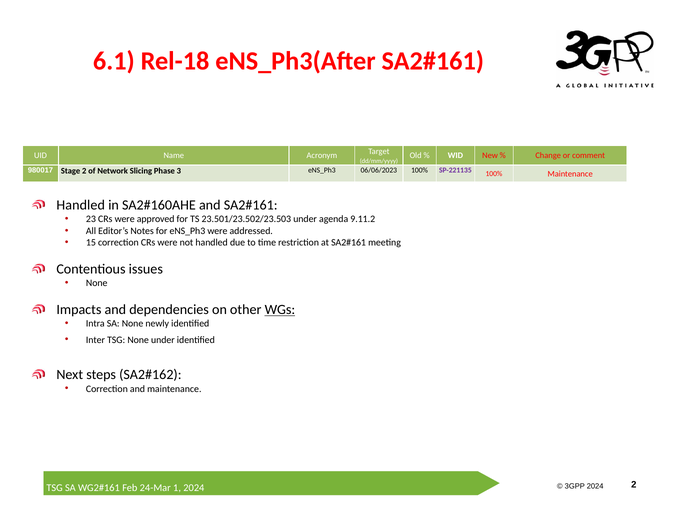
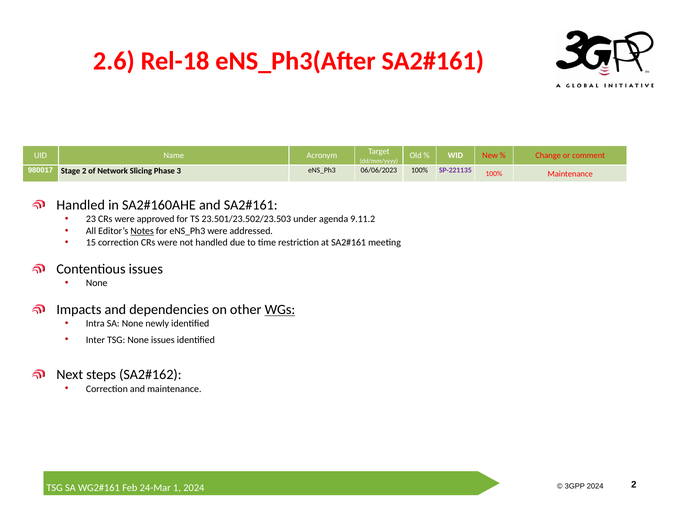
6.1: 6.1 -> 2.6
Notes underline: none -> present
None under: under -> issues
